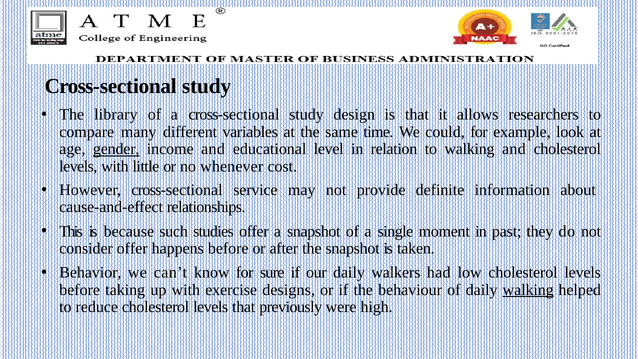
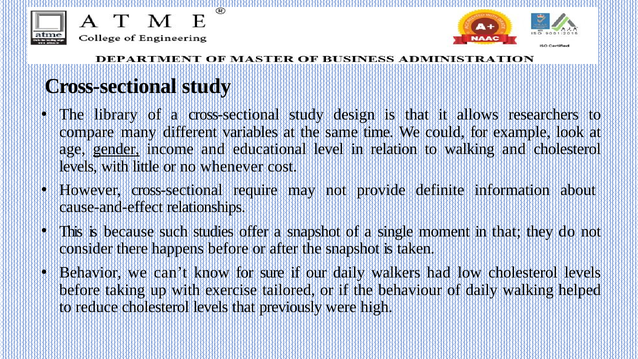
service: service -> require
in past: past -> that
consider offer: offer -> there
designs: designs -> tailored
walking at (528, 290) underline: present -> none
